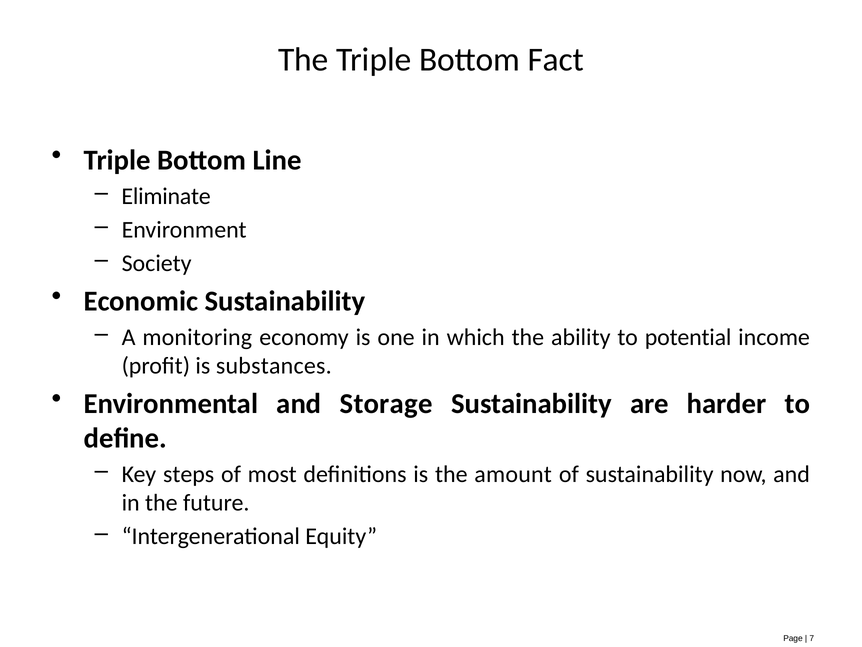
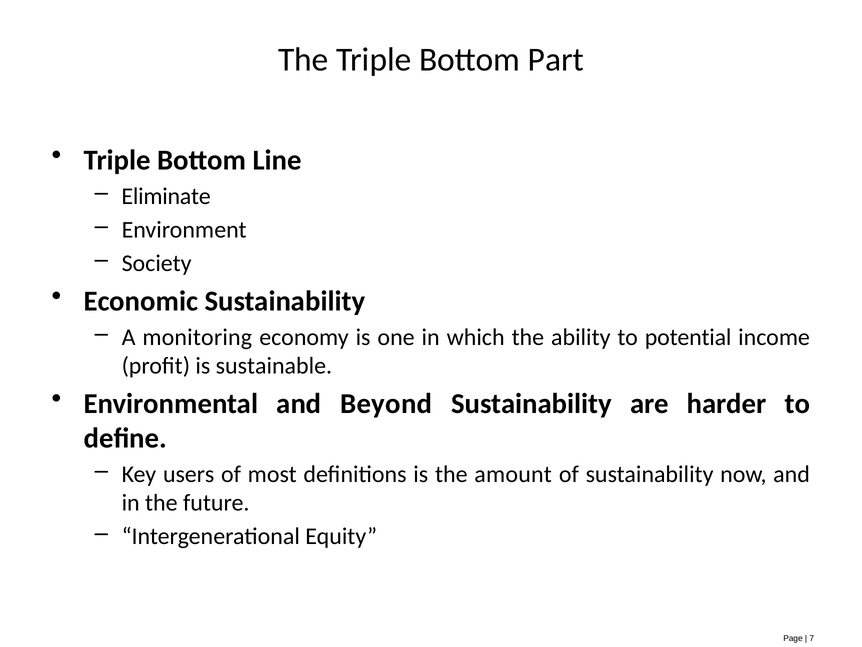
Fact: Fact -> Part
substances: substances -> sustainable
Storage: Storage -> Beyond
steps: steps -> users
